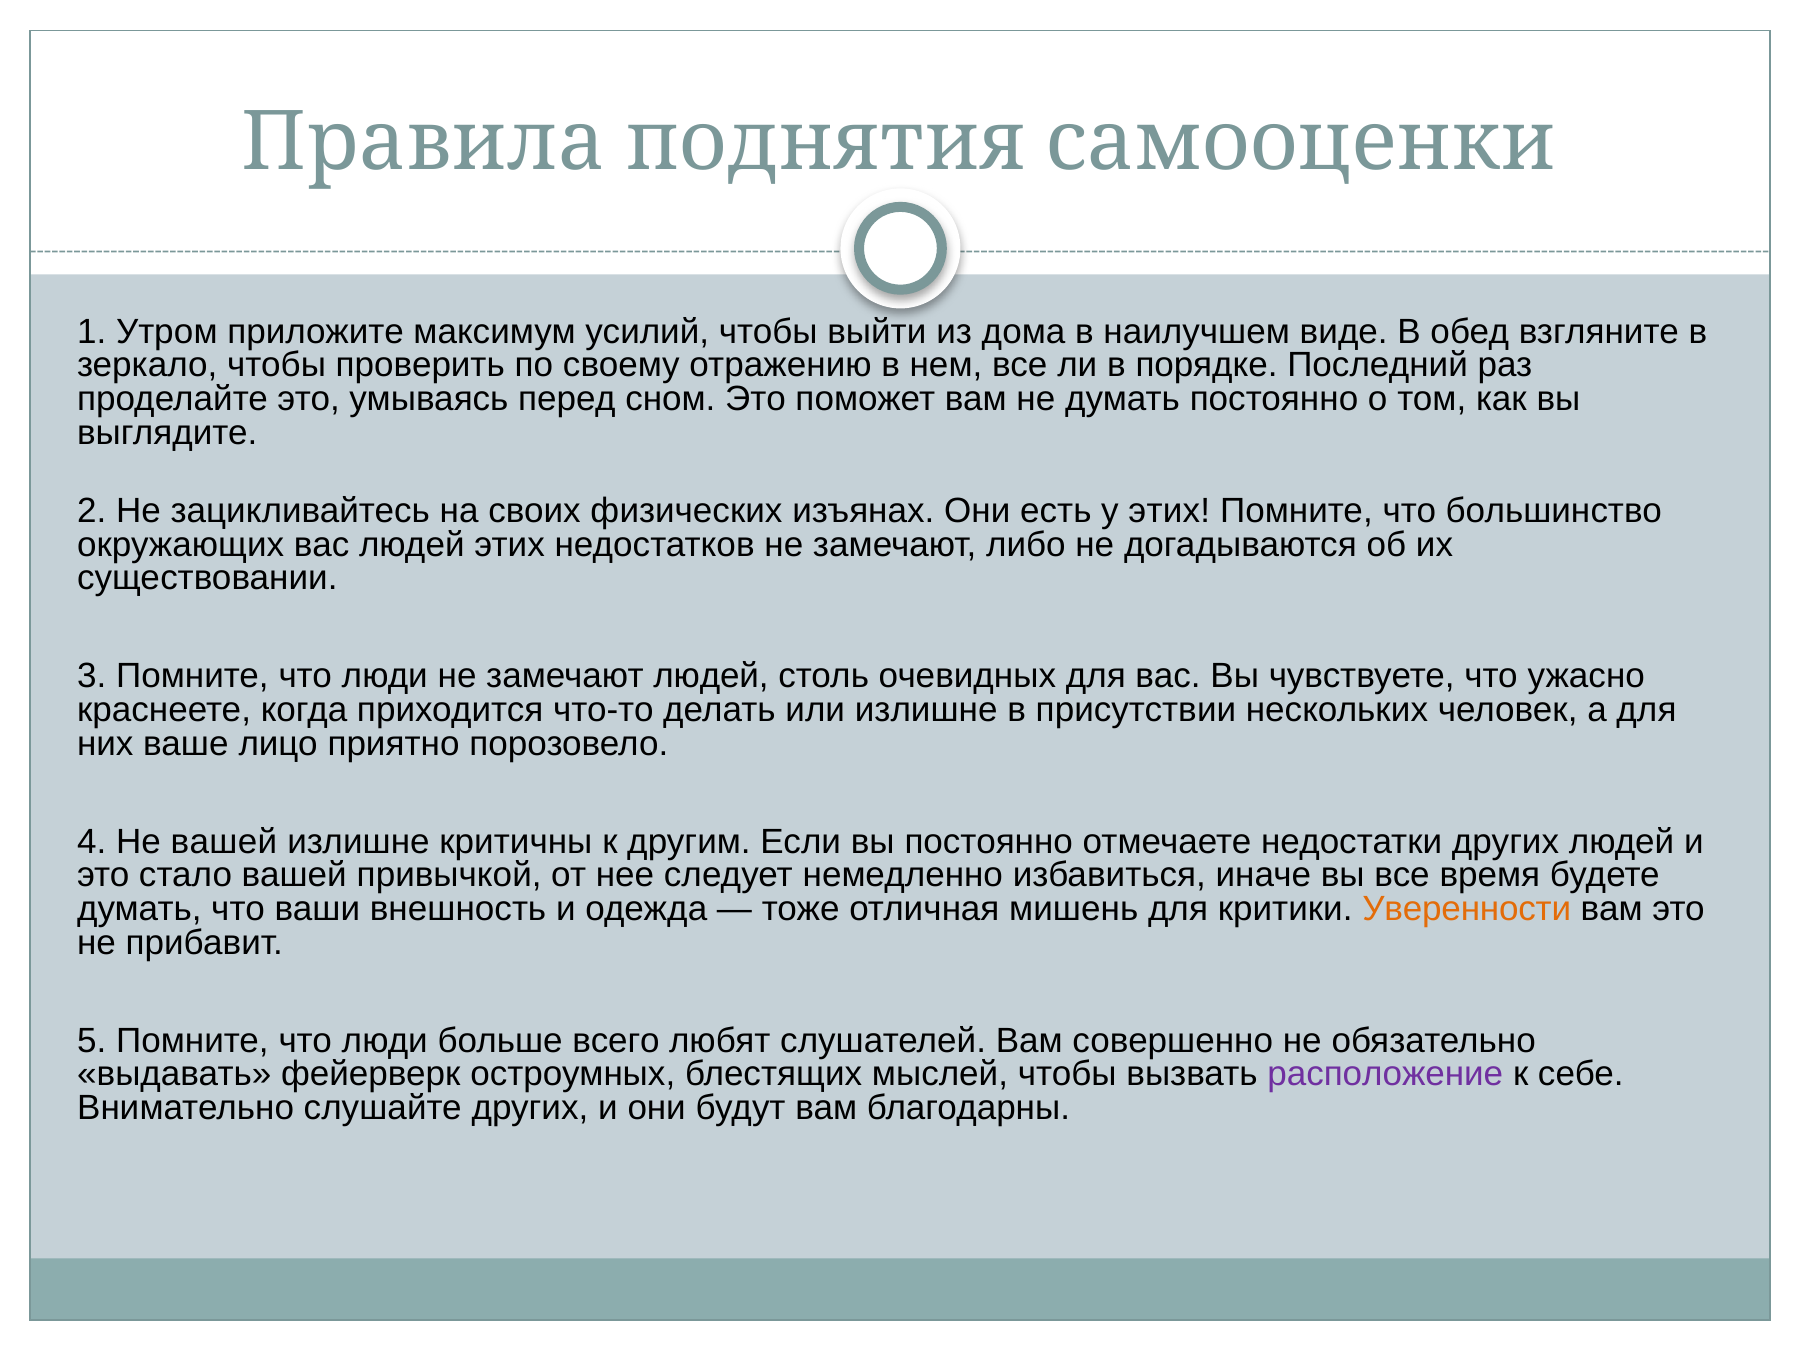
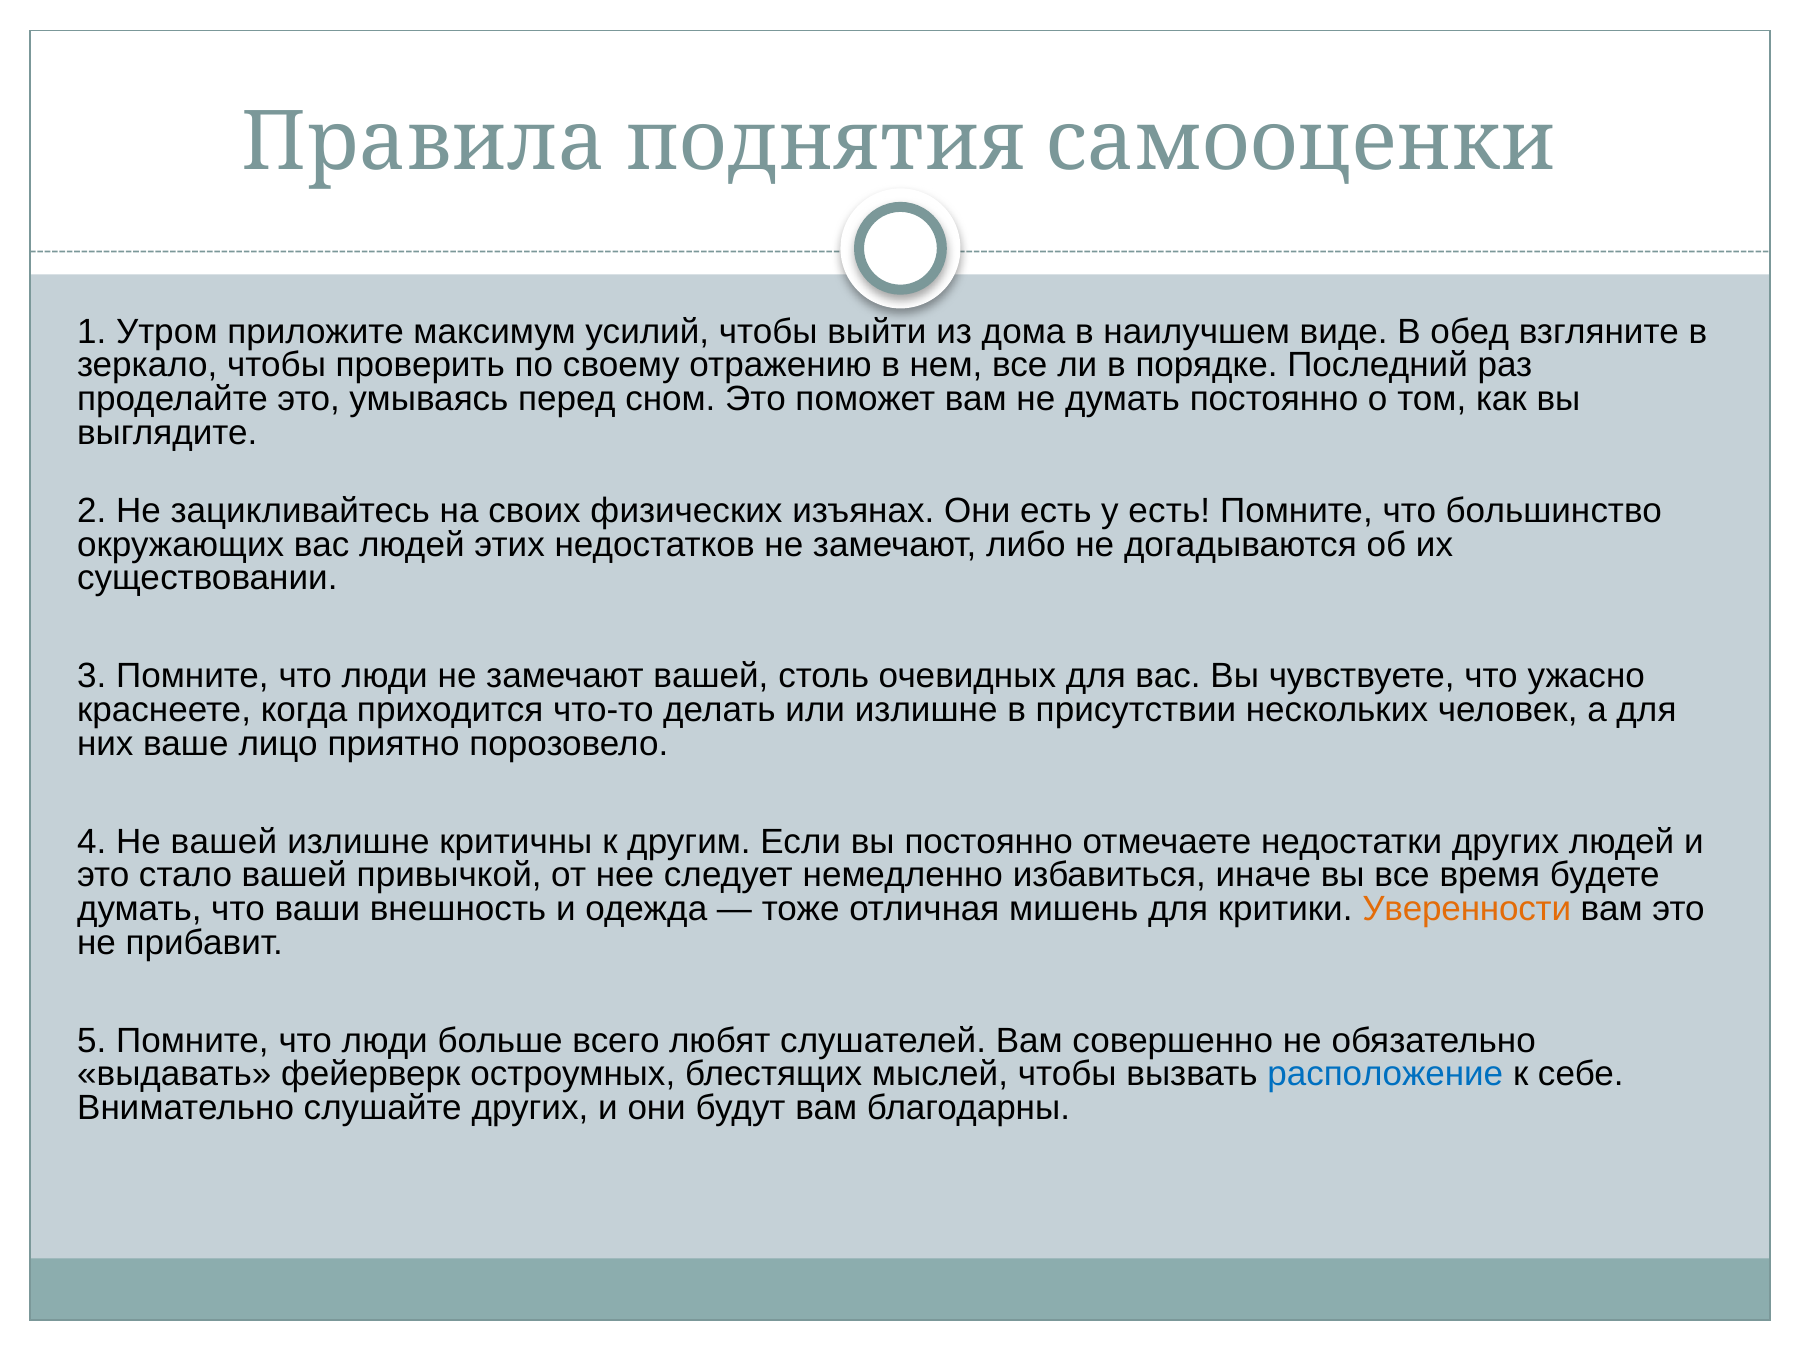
у этих: этих -> есть
замечают людей: людей -> вашей
расположение colour: purple -> blue
